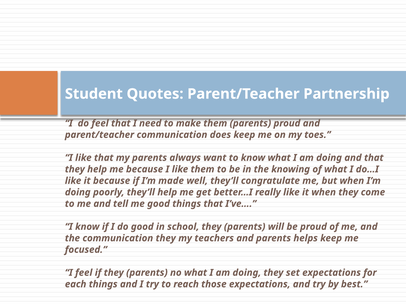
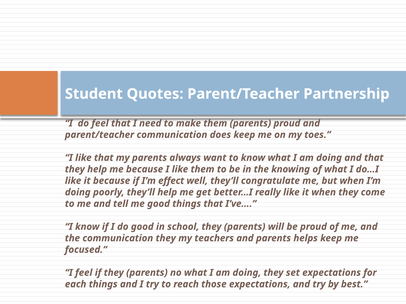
made: made -> effect
